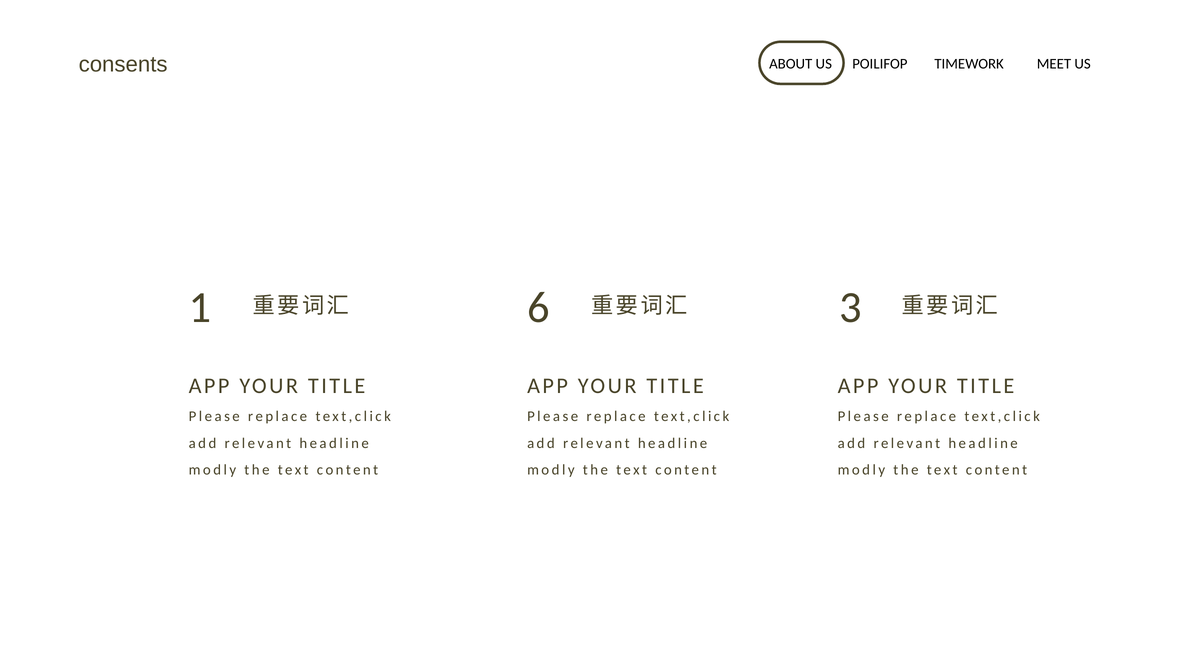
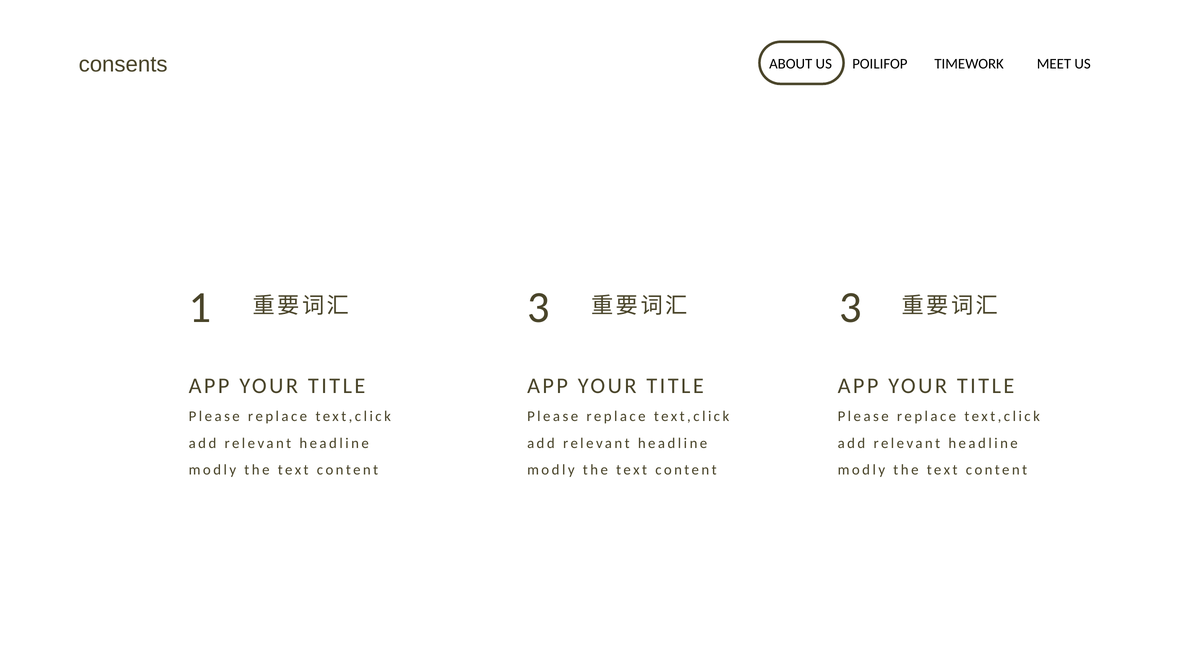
1 6: 6 -> 3
